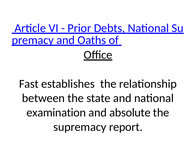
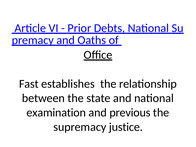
absolute: absolute -> previous
report: report -> justice
